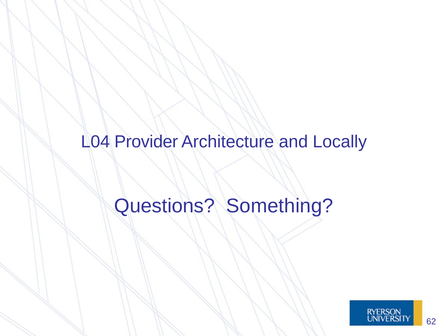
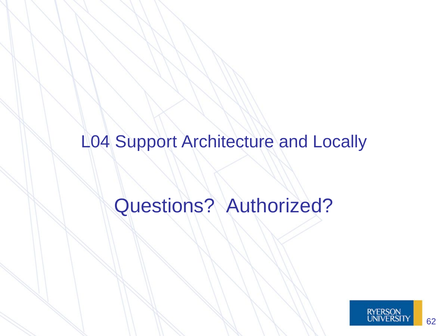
Provider: Provider -> Support
Something: Something -> Authorized
